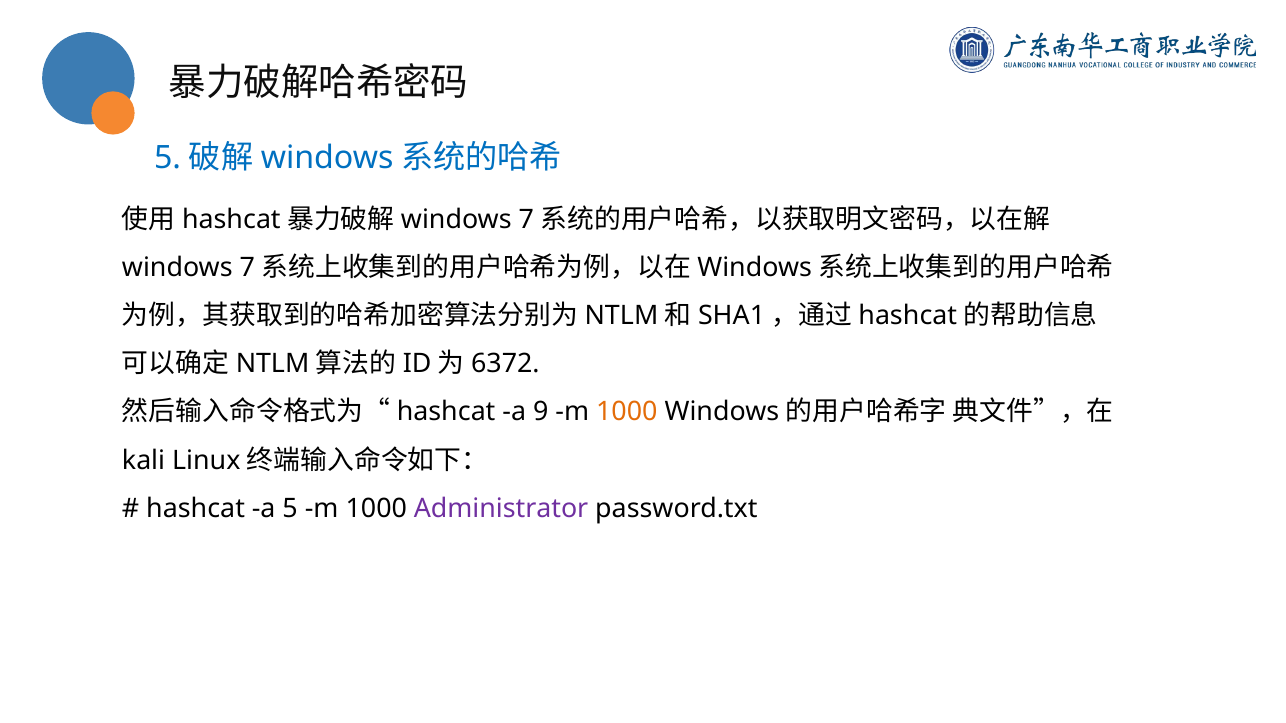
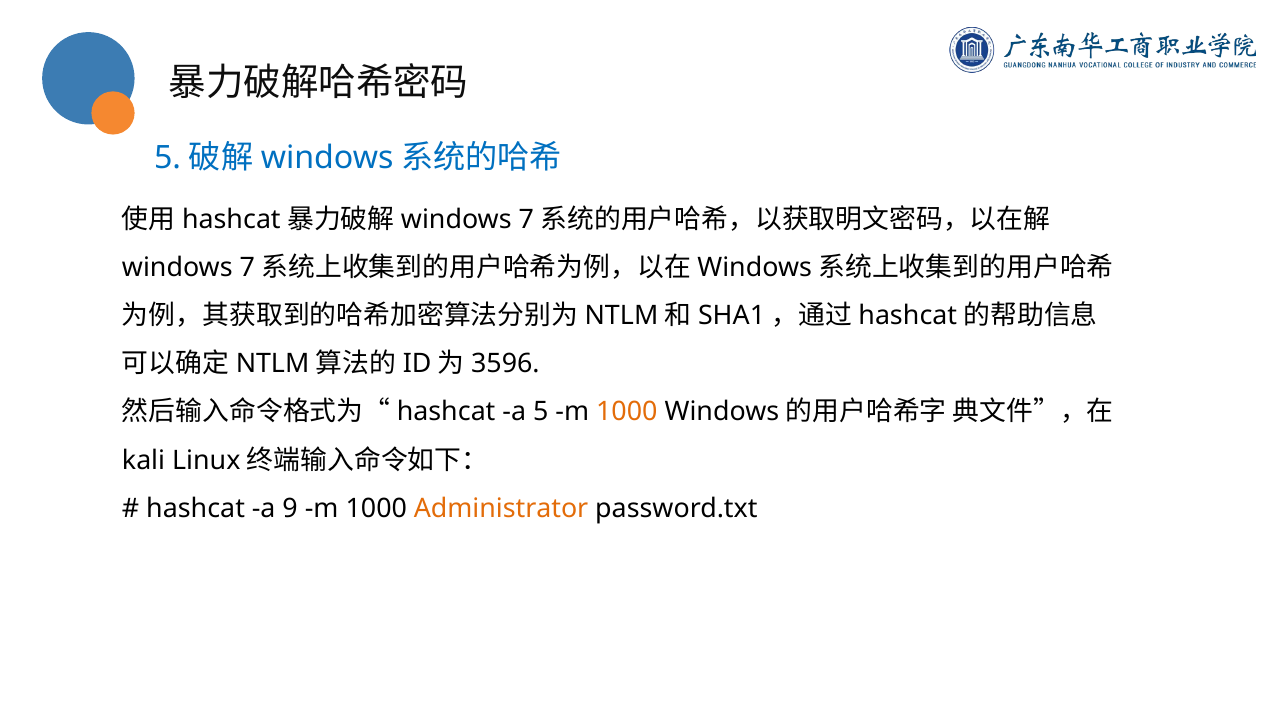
6372: 6372 -> 3596
a 9: 9 -> 5
a 5: 5 -> 9
Administrator colour: purple -> orange
